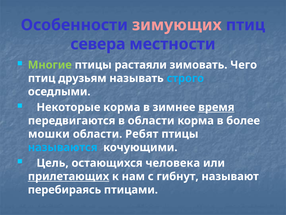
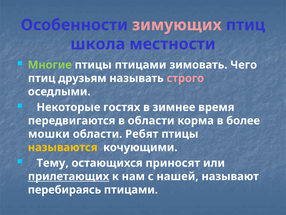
севера: севера -> школа
птицы растаяли: растаяли -> птицами
строго colour: light blue -> pink
Некоторые корма: корма -> гостях
время underline: present -> none
называются colour: light blue -> yellow
Цель: Цель -> Тему
человека: человека -> приносят
гибнут: гибнут -> нашей
